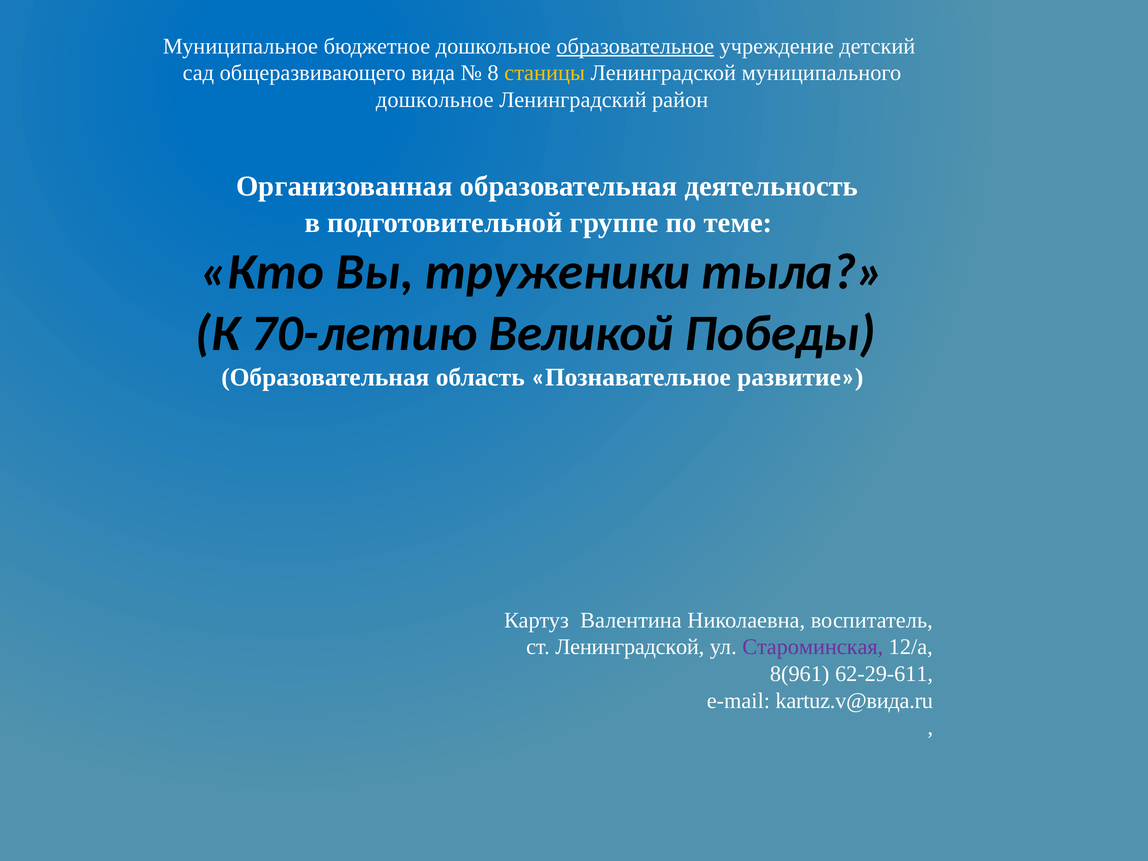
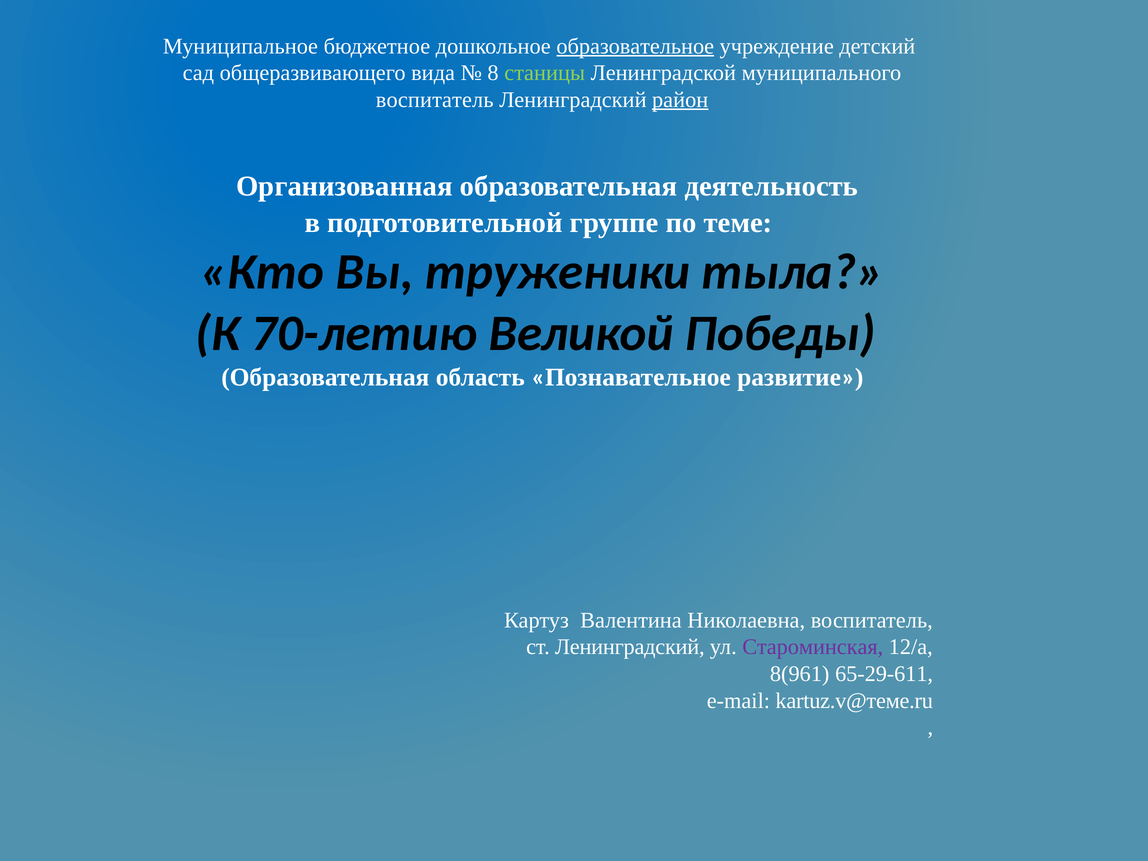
станицы colour: yellow -> light green
дошкольное at (435, 100): дошкольное -> воспитатель
район underline: none -> present
ст Ленинградской: Ленинградской -> Ленинградский
62-29-611: 62-29-611 -> 65-29-611
kartuz.v@вида.ru: kartuz.v@вида.ru -> kartuz.v@теме.ru
